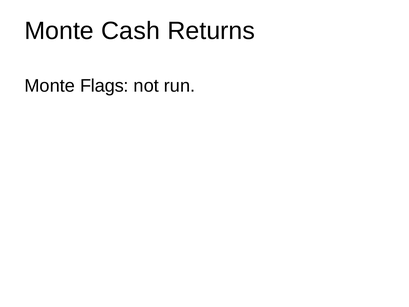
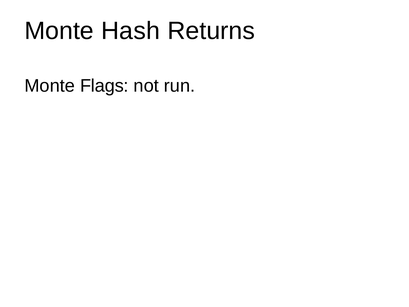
Cash: Cash -> Hash
